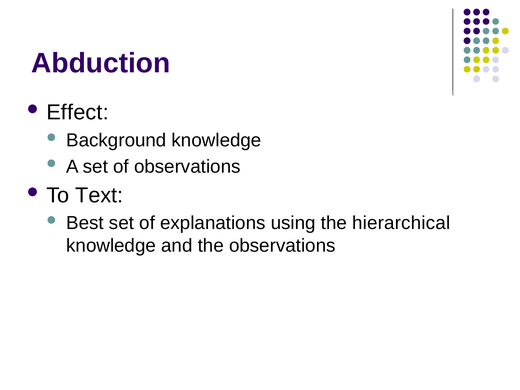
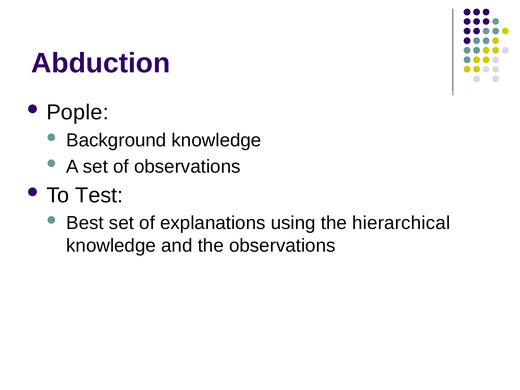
Effect: Effect -> Pople
Text: Text -> Test
